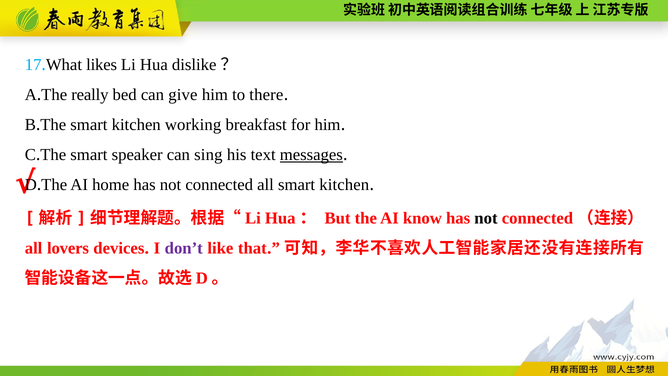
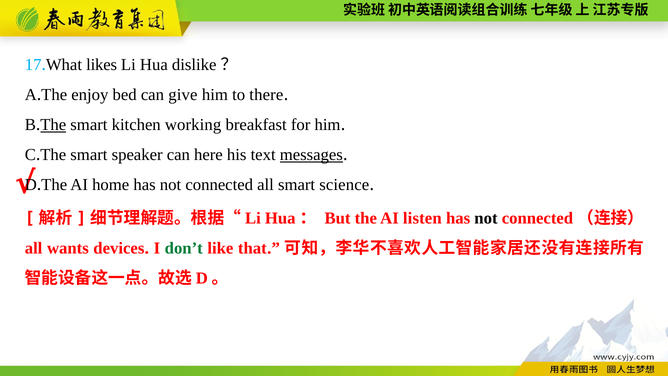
really: really -> enjoy
The at (53, 125) underline: none -> present
sing: sing -> here
all smart kitchen: kitchen -> science
know: know -> listen
lovers: lovers -> wants
don’t colour: purple -> green
